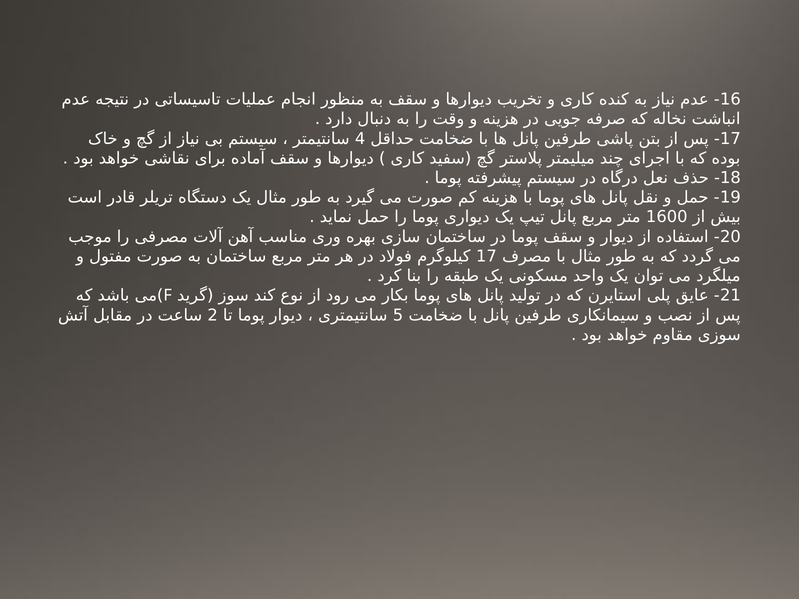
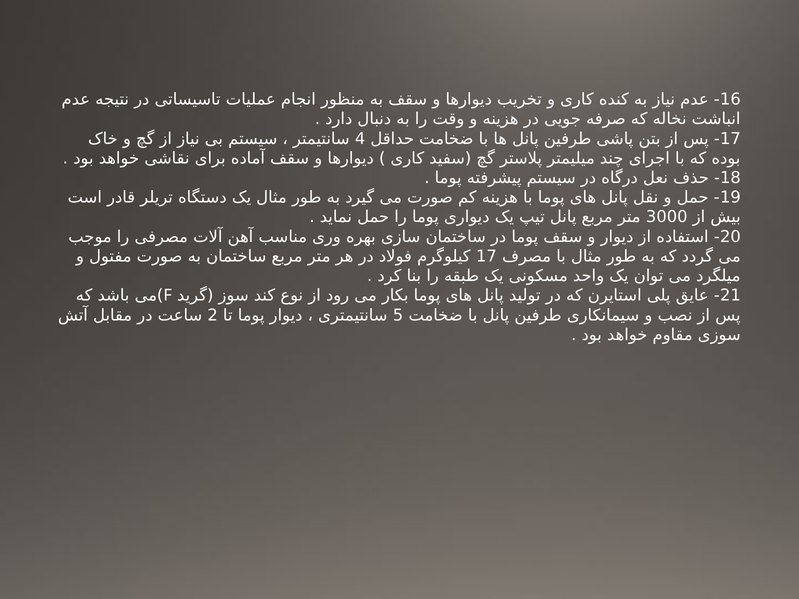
1600: 1600 -> 3000
